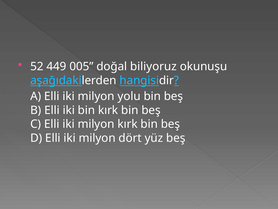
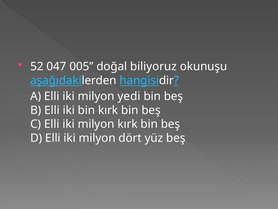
449: 449 -> 047
yolu: yolu -> yedi
